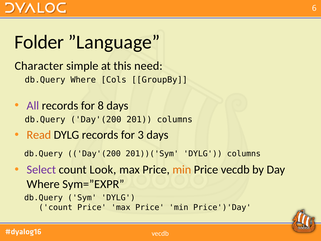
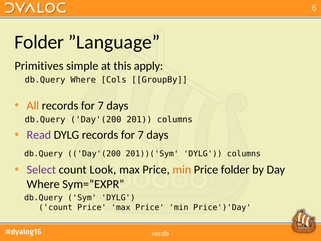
Character: Character -> Primitives
need: need -> apply
All colour: purple -> orange
8 at (101, 105): 8 -> 7
Read colour: orange -> purple
DYLG records for 3: 3 -> 7
Price vecdb: vecdb -> folder
